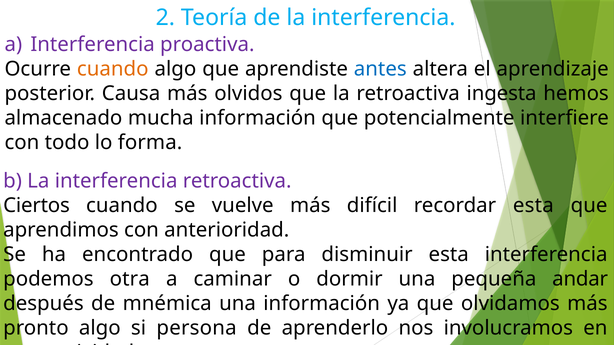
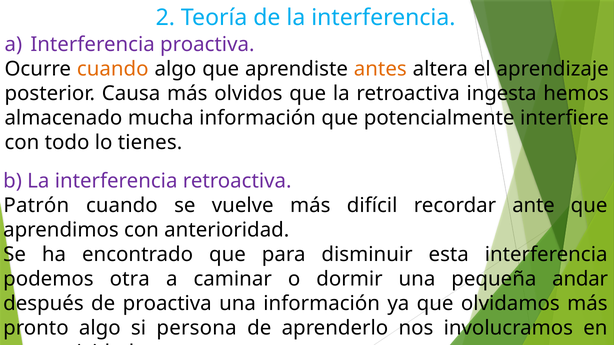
antes colour: blue -> orange
forma: forma -> tienes
Ciertos: Ciertos -> Patrón
recordar esta: esta -> ante
de mnémica: mnémica -> proactiva
